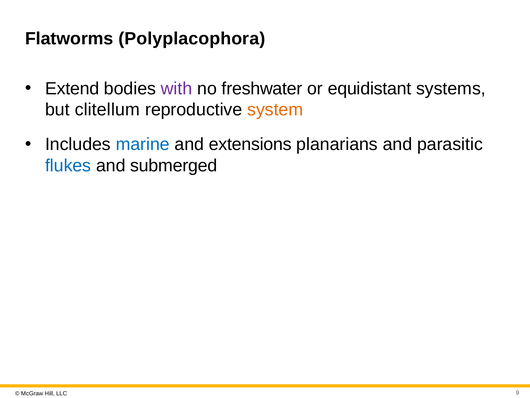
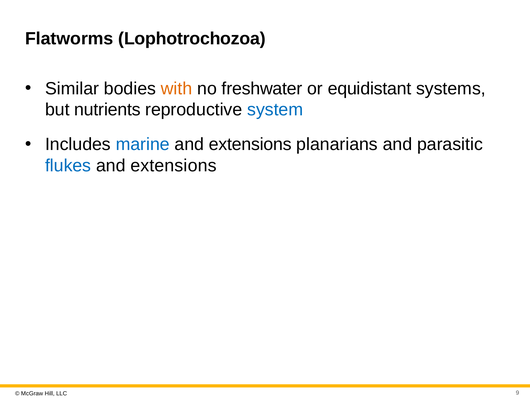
Polyplacophora: Polyplacophora -> Lophotrochozoa
Extend: Extend -> Similar
with colour: purple -> orange
clitellum: clitellum -> nutrients
system colour: orange -> blue
submerged at (174, 165): submerged -> extensions
